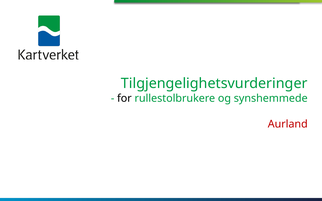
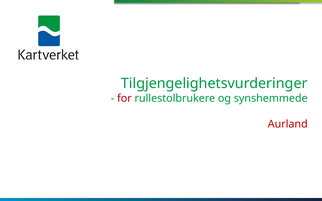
for colour: black -> red
